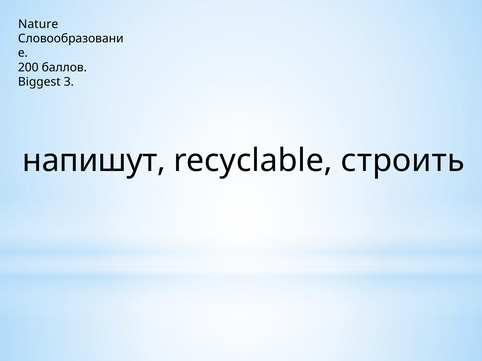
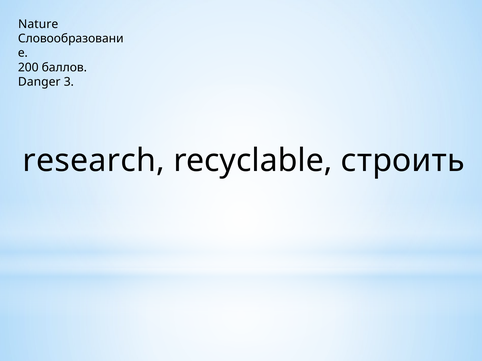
Biggest: Biggest -> Danger
напишут: напишут -> research
